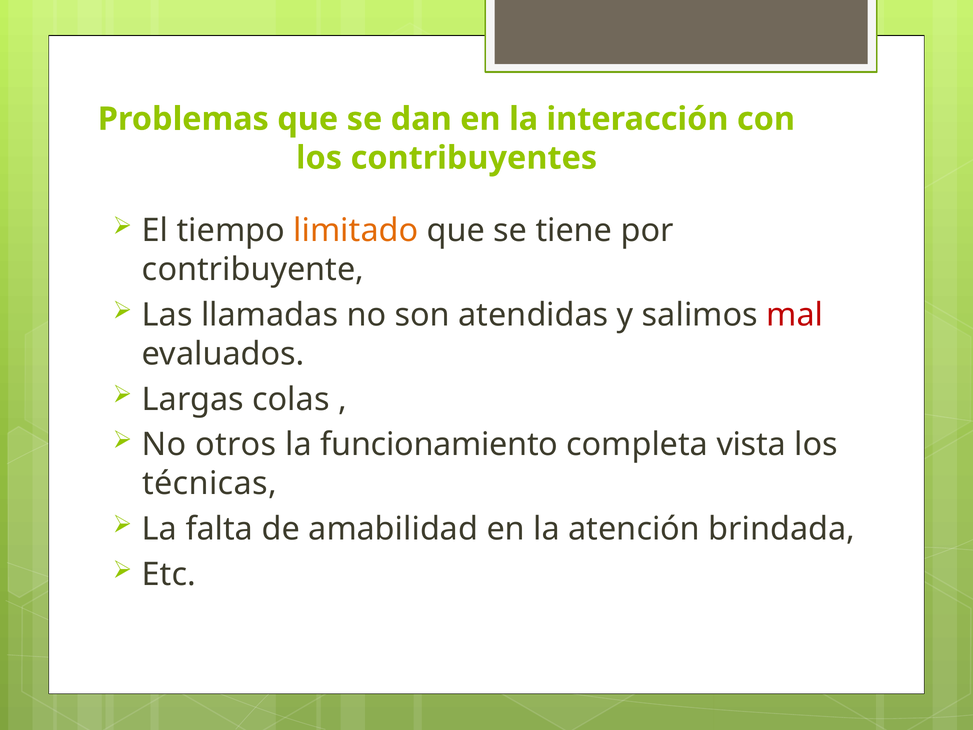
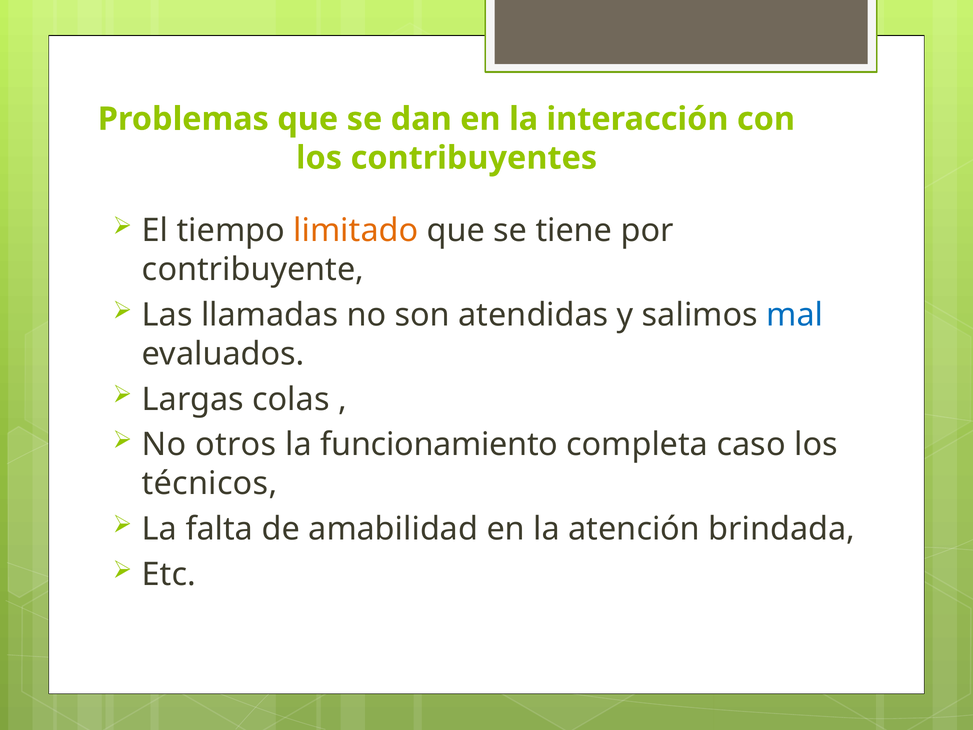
mal colour: red -> blue
vista: vista -> caso
técnicas: técnicas -> técnicos
